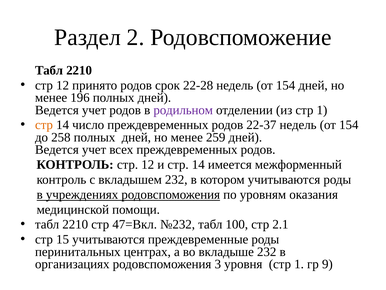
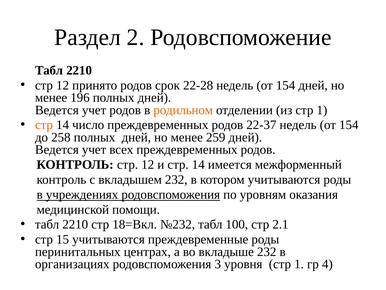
родильном colour: purple -> orange
47=Вкл: 47=Вкл -> 18=Вкл
9: 9 -> 4
